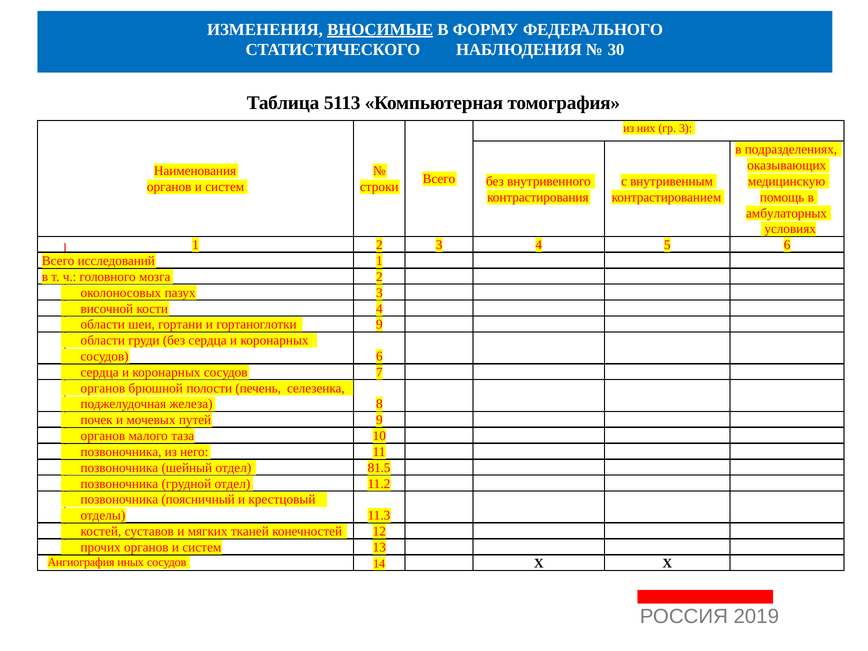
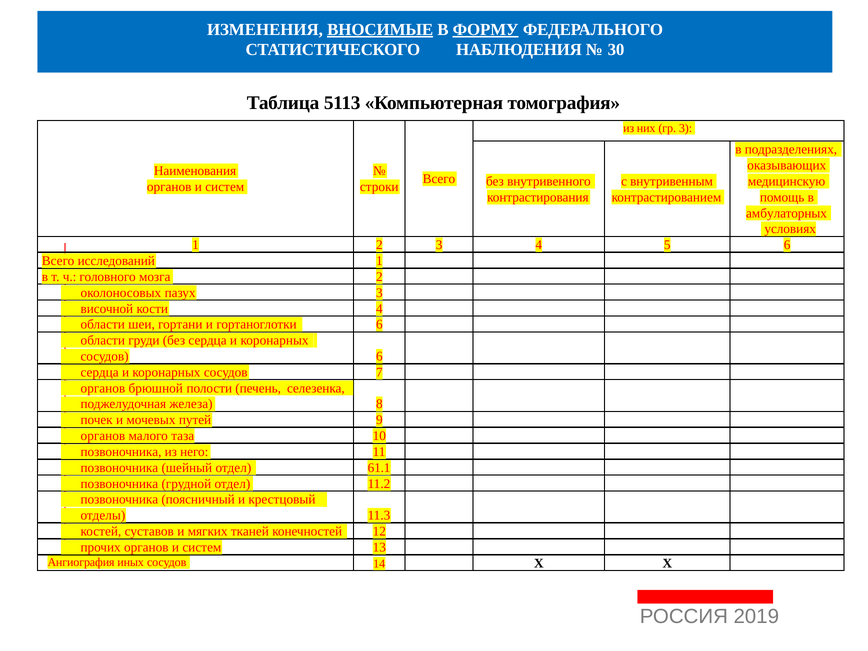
ФОРМУ underline: none -> present
гортаноглотки 9: 9 -> 6
81.5: 81.5 -> 61.1
